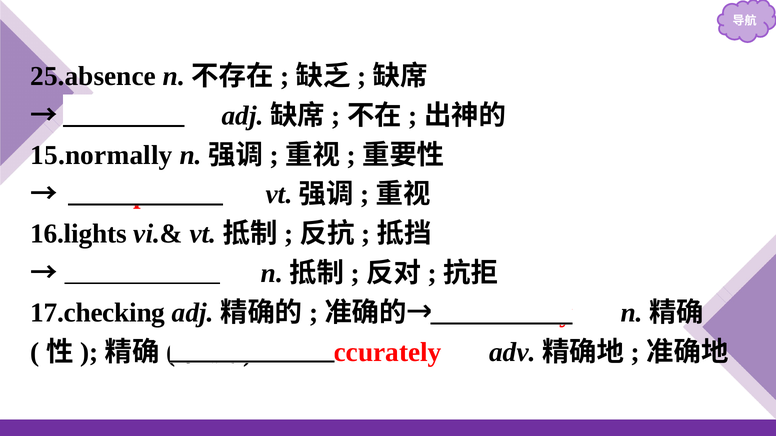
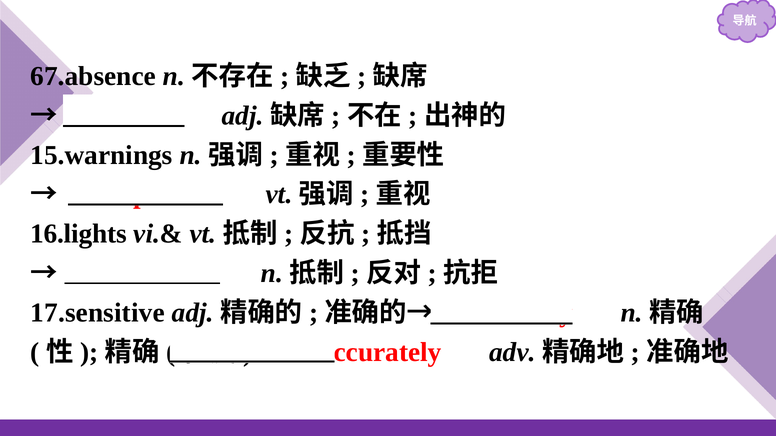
25.absence: 25.absence -> 67.absence
15.normally: 15.normally -> 15.warnings
17.checking: 17.checking -> 17.sensitive
